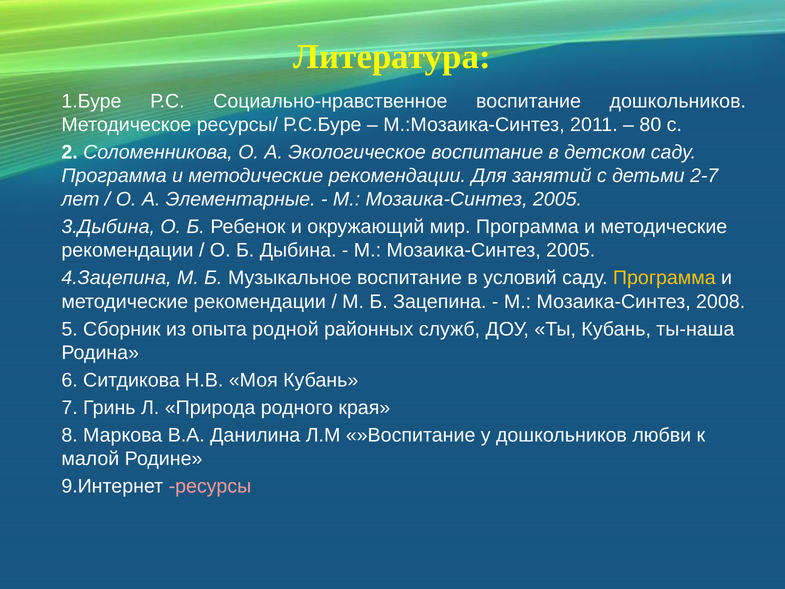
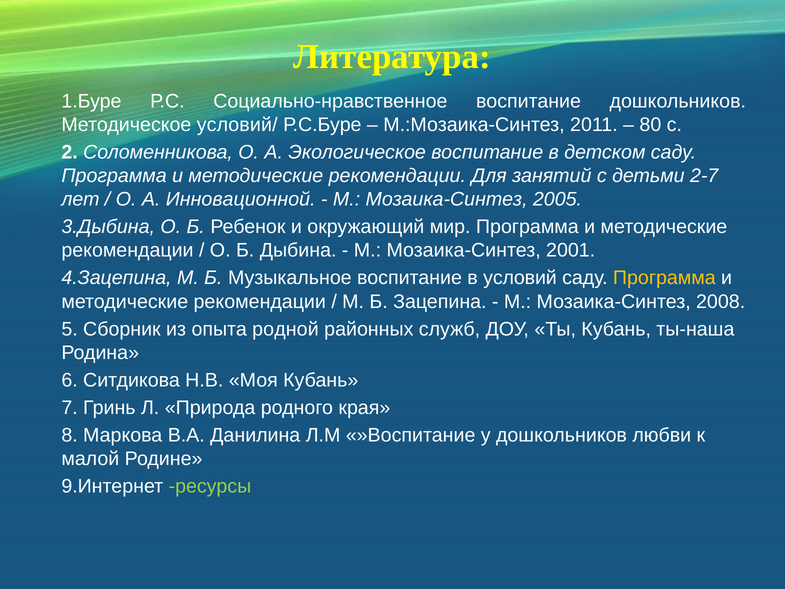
ресурсы/: ресурсы/ -> условий/
Элементарные: Элементарные -> Инновационной
2005 at (571, 250): 2005 -> 2001
ресурсы colour: pink -> light green
